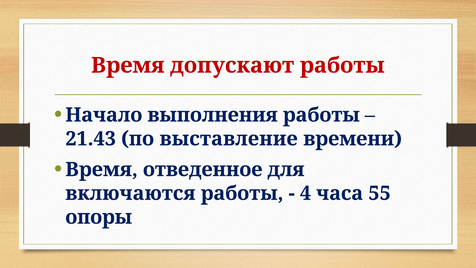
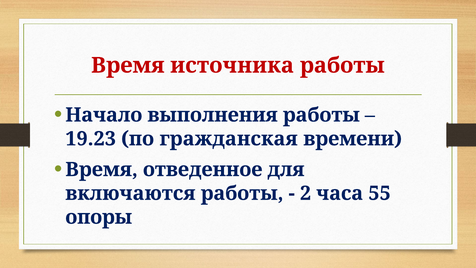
допускают: допускают -> источника
21.43: 21.43 -> 19.23
выставление: выставление -> гражданская
4: 4 -> 2
